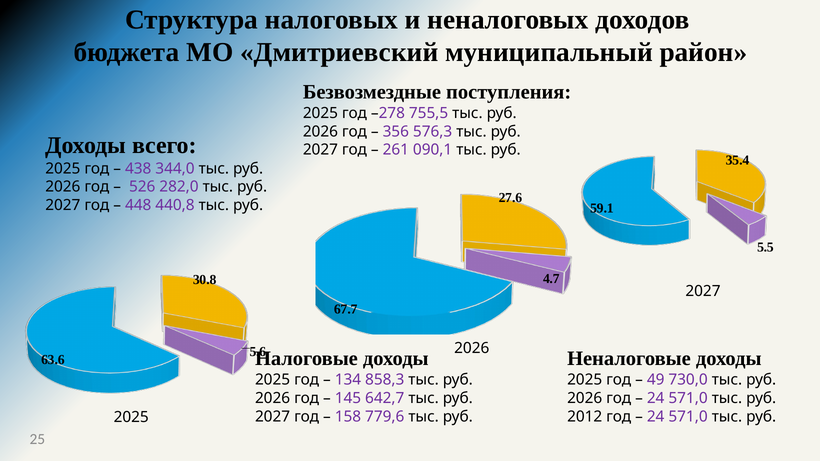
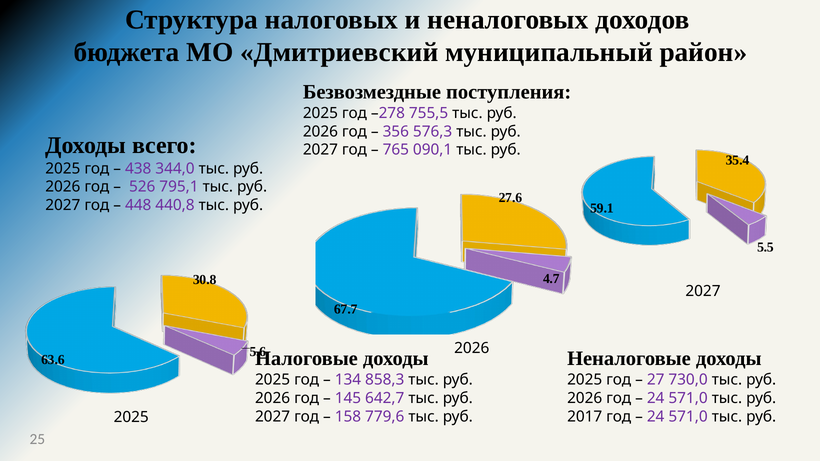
261: 261 -> 765
282,0: 282,0 -> 795,1
49: 49 -> 27
2012: 2012 -> 2017
